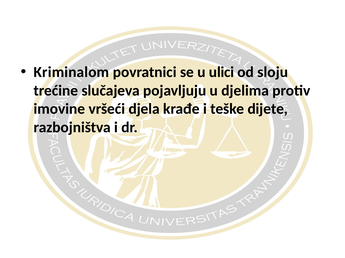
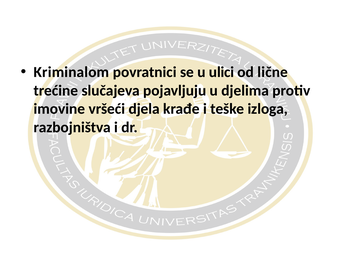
sloju: sloju -> lične
dijete: dijete -> izloga
